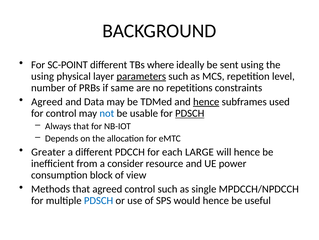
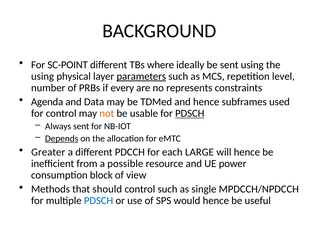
same: same -> every
repetitions: repetitions -> represents
Agreed at (47, 102): Agreed -> Agenda
hence at (206, 102) underline: present -> none
not colour: blue -> orange
Always that: that -> sent
Depends underline: none -> present
consider: consider -> possible
that agreed: agreed -> should
